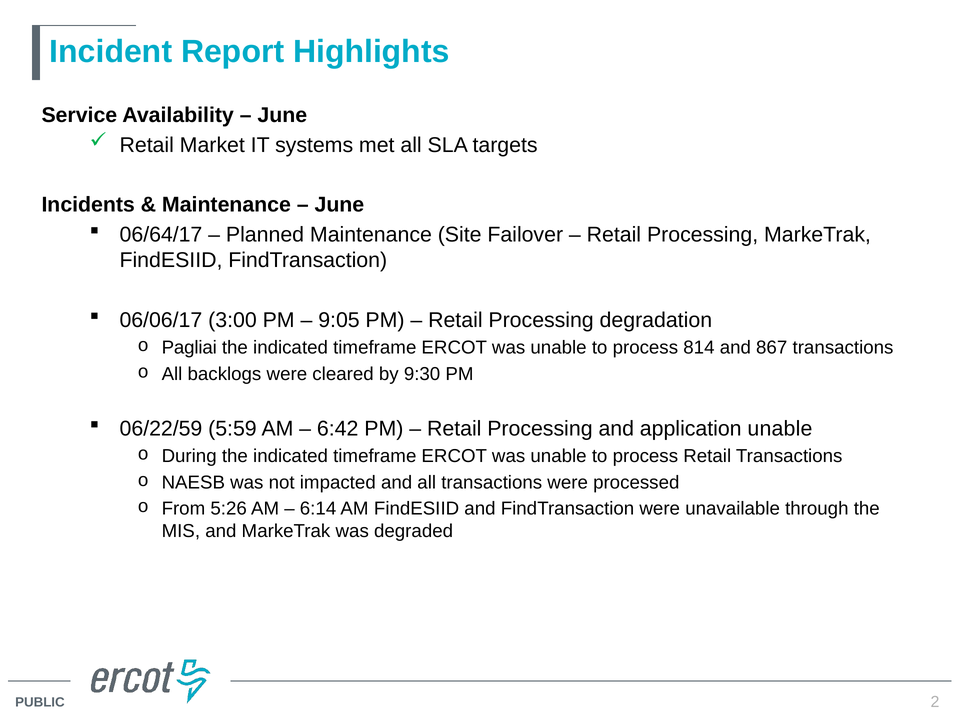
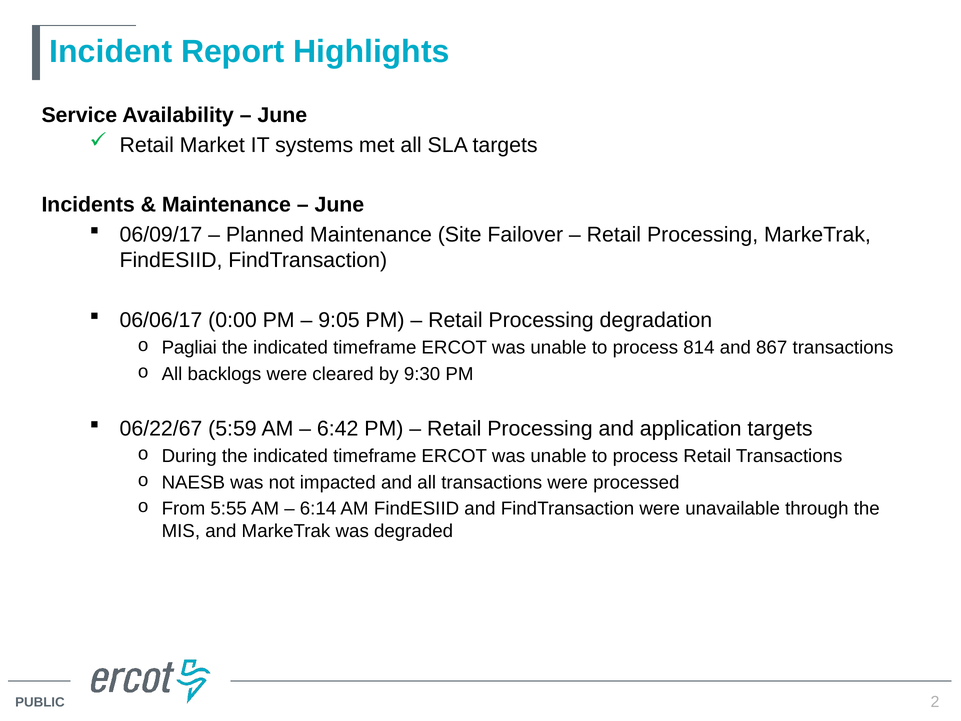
06/64/17: 06/64/17 -> 06/09/17
3:00: 3:00 -> 0:00
06/22/59: 06/22/59 -> 06/22/67
application unable: unable -> targets
5:26: 5:26 -> 5:55
